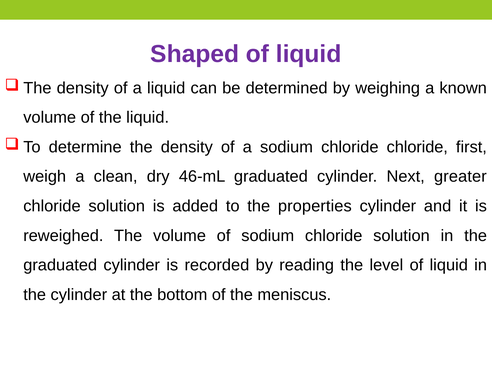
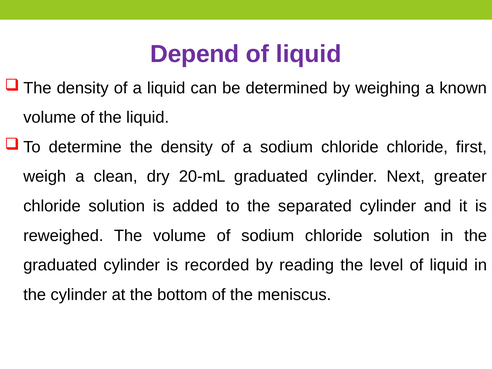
Shaped: Shaped -> Depend
46-mL: 46-mL -> 20-mL
properties: properties -> separated
